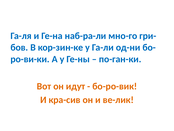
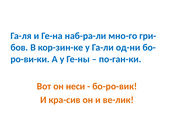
идут: идут -> неси
